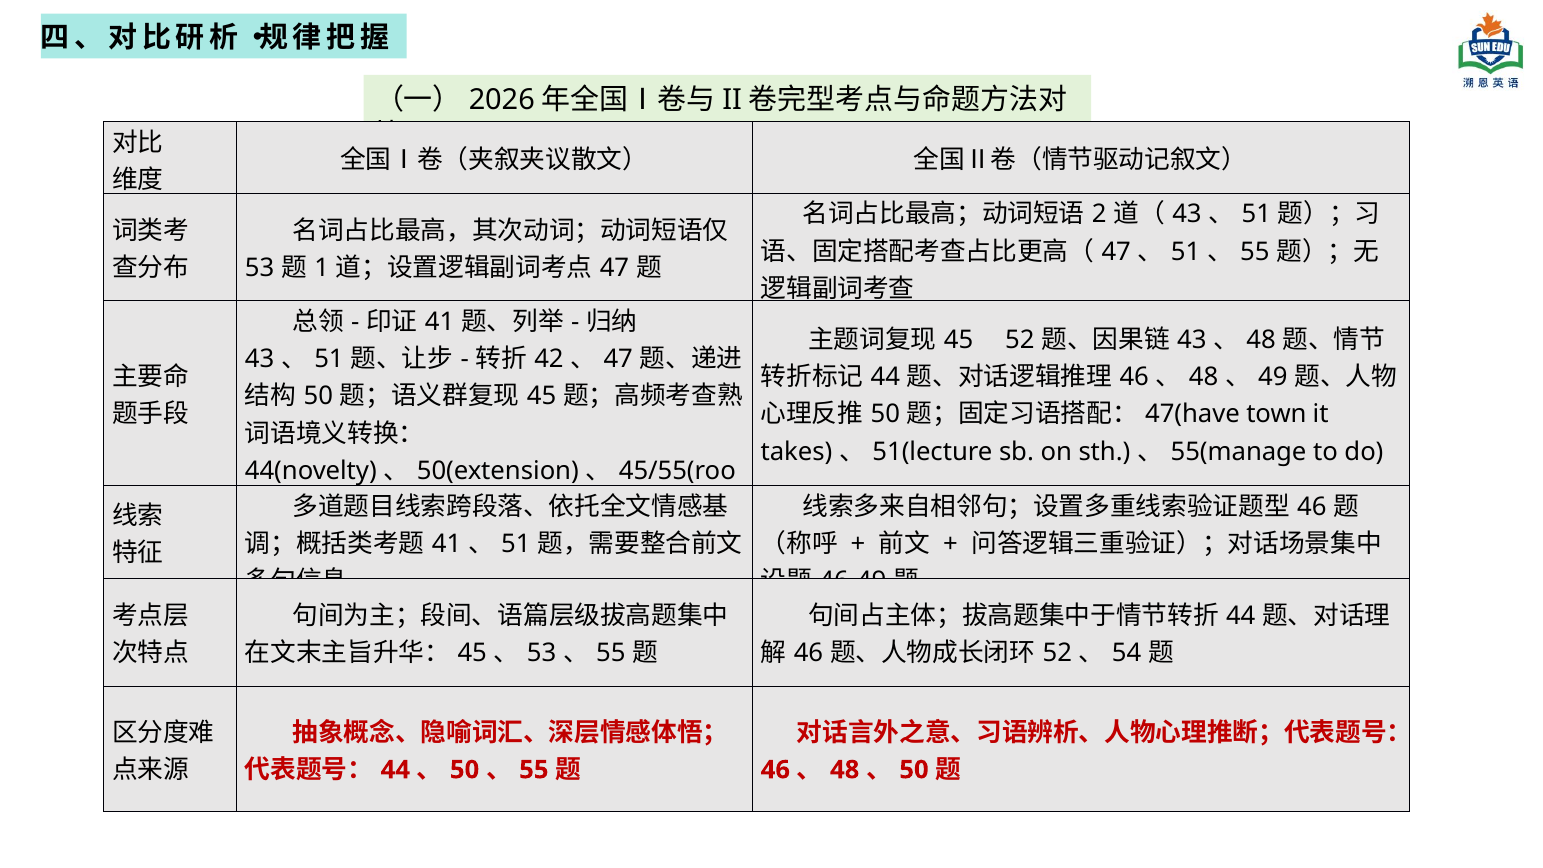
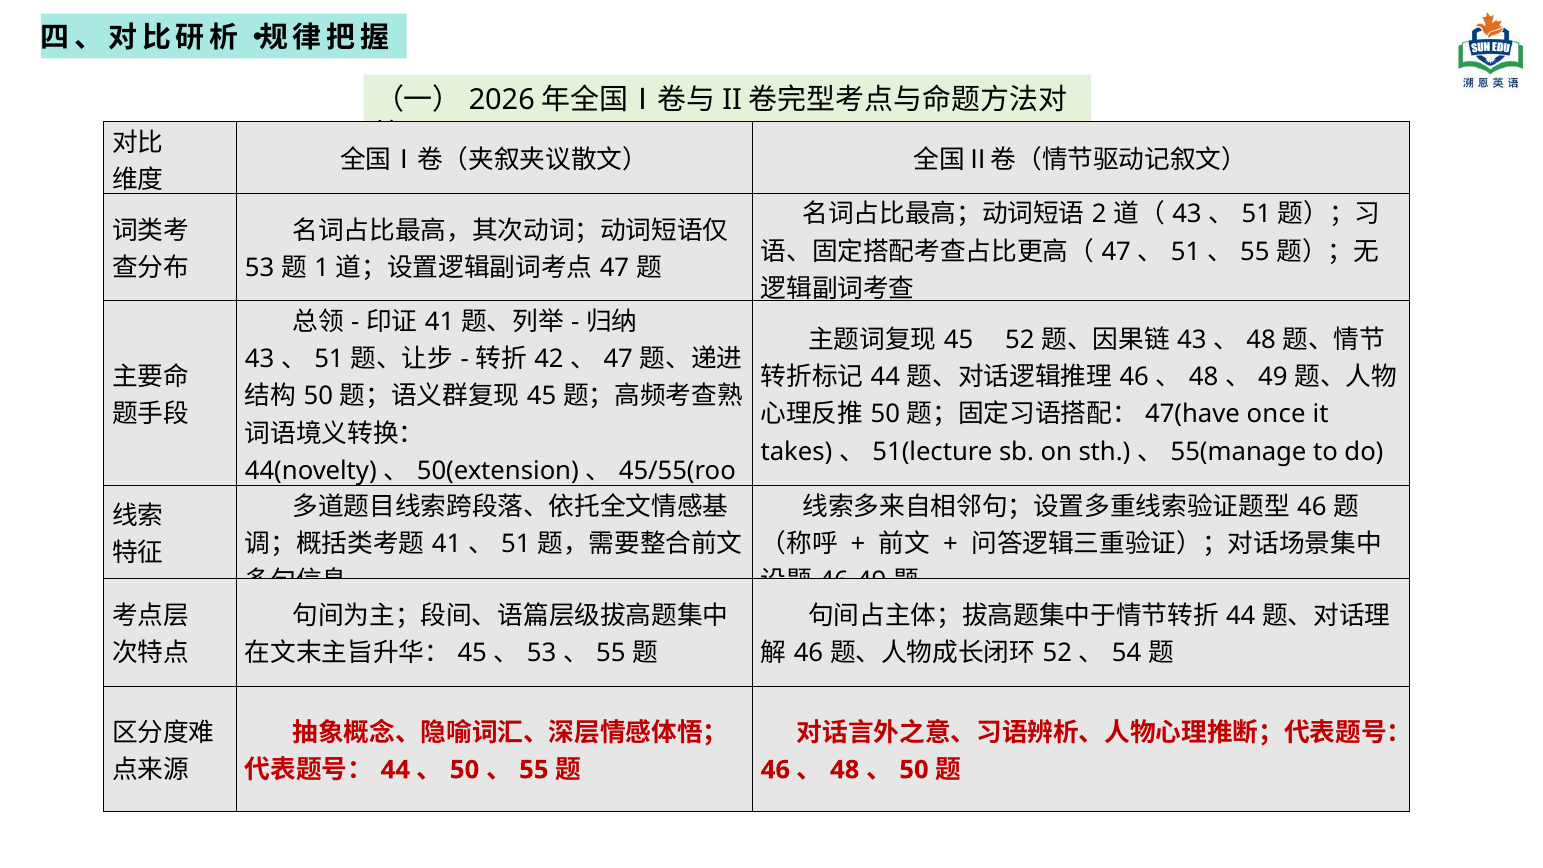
town: town -> once
